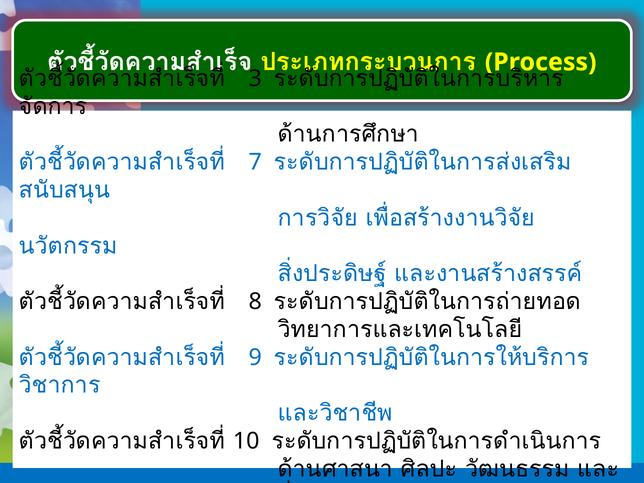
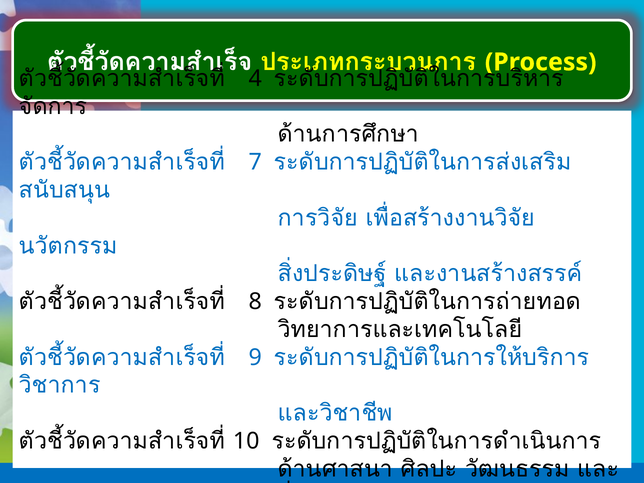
3: 3 -> 4
